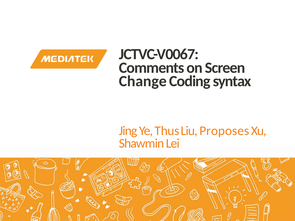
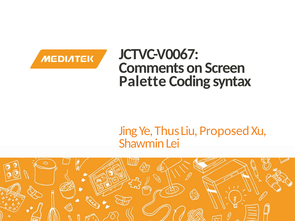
Change: Change -> Palette
Proposes: Proposes -> Proposed
